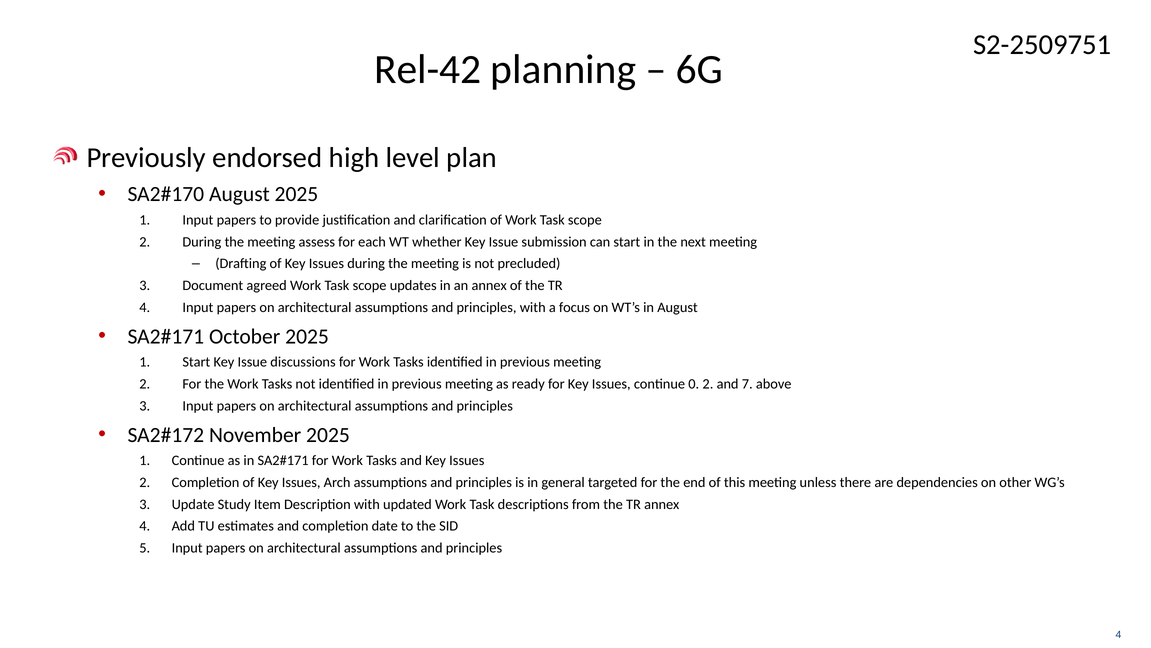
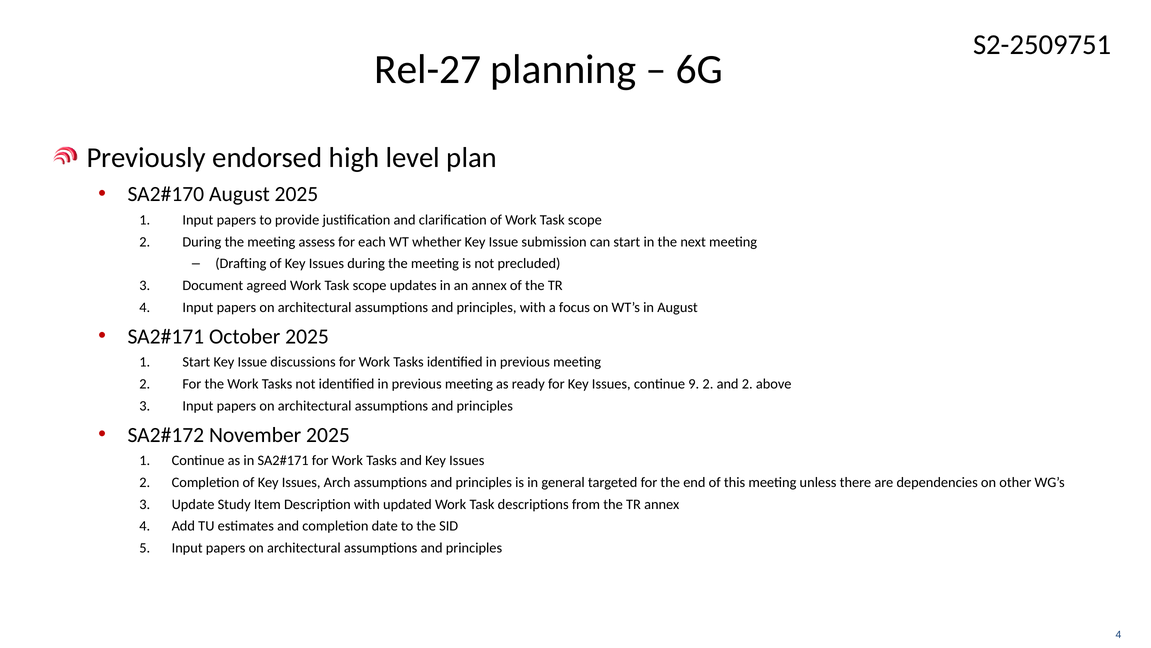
Rel-42: Rel-42 -> Rel-27
0: 0 -> 9
and 7: 7 -> 2
